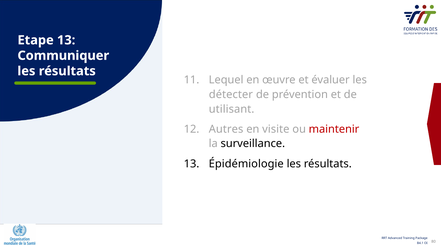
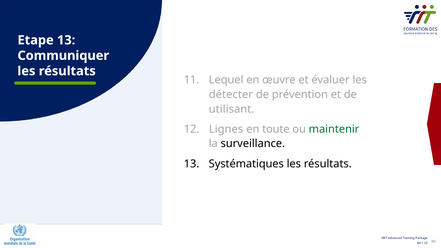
Autres: Autres -> Lignes
visite: visite -> toute
maintenir colour: red -> green
Épidémiologie: Épidémiologie -> Systématiques
